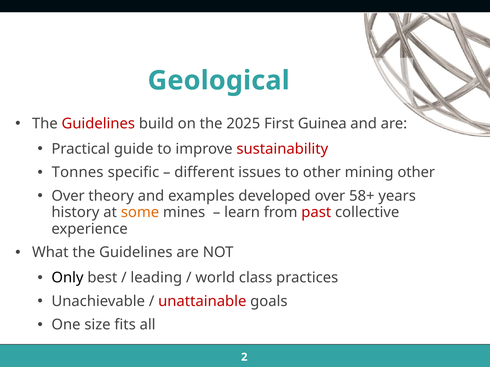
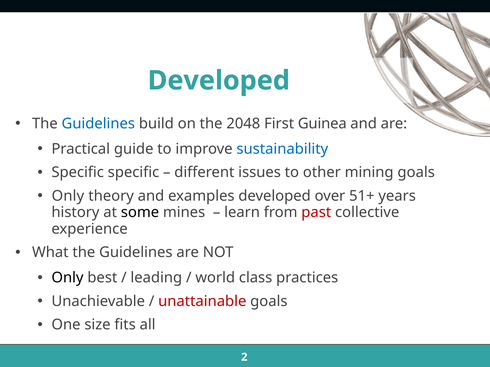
Geological at (219, 81): Geological -> Developed
Guidelines at (98, 124) colour: red -> blue
2025: 2025 -> 2048
sustainability colour: red -> blue
Tonnes at (78, 173): Tonnes -> Specific
mining other: other -> goals
Over at (68, 196): Over -> Only
58+: 58+ -> 51+
some colour: orange -> black
